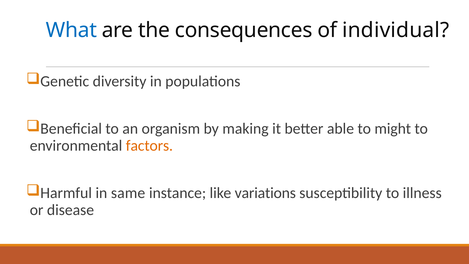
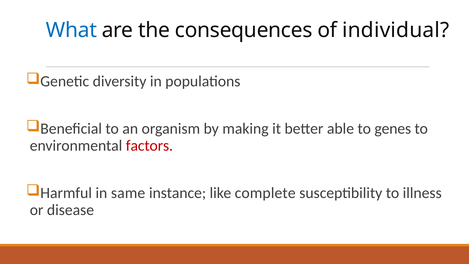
might: might -> genes
factors colour: orange -> red
variations: variations -> complete
